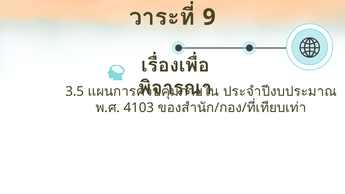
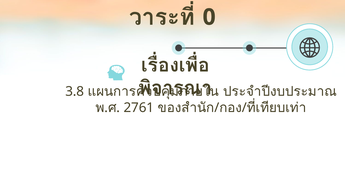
9: 9 -> 0
3.5: 3.5 -> 3.8
4103: 4103 -> 2761
